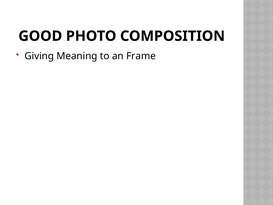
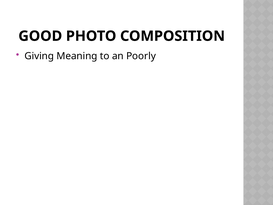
Frame: Frame -> Poorly
